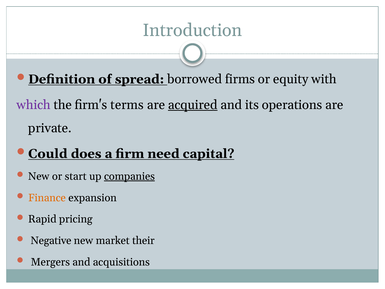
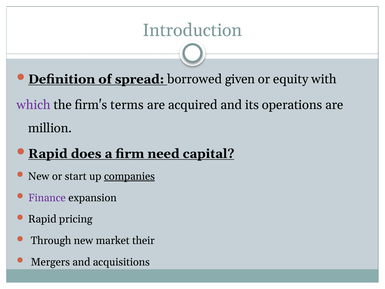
firms: firms -> given
acquired underline: present -> none
private: private -> million
Could at (48, 154): Could -> Rapid
Finance colour: orange -> purple
Negative: Negative -> Through
